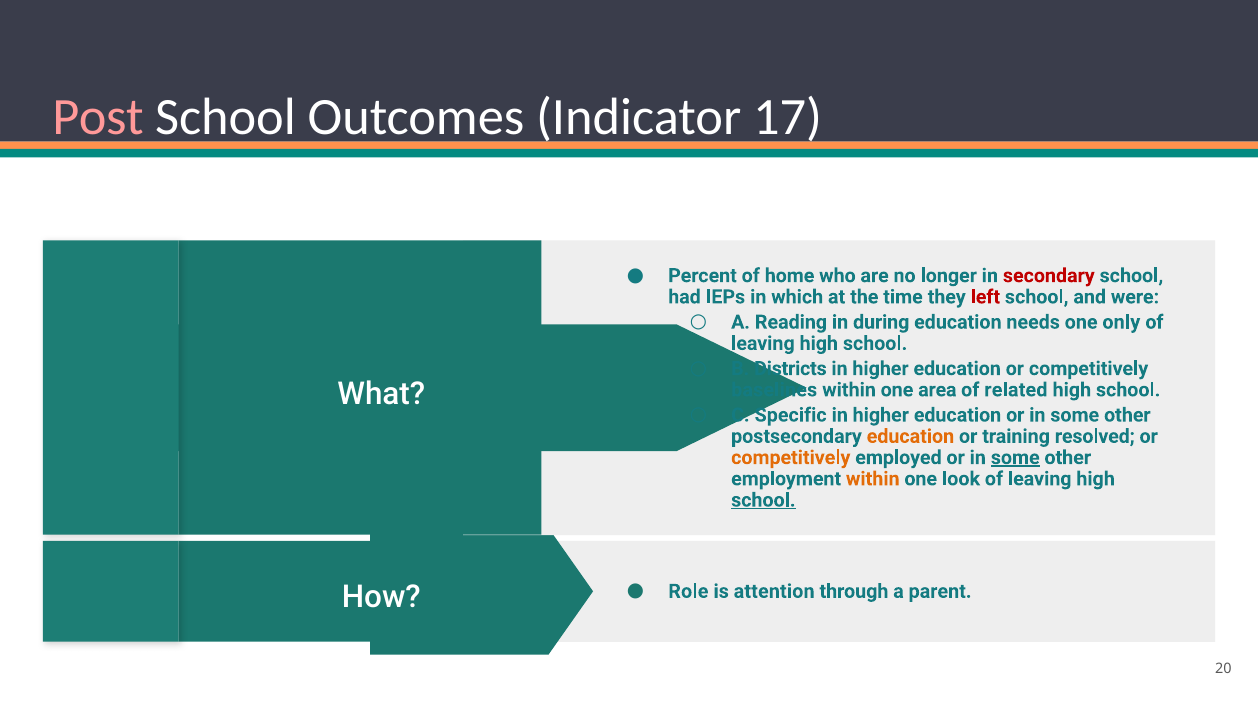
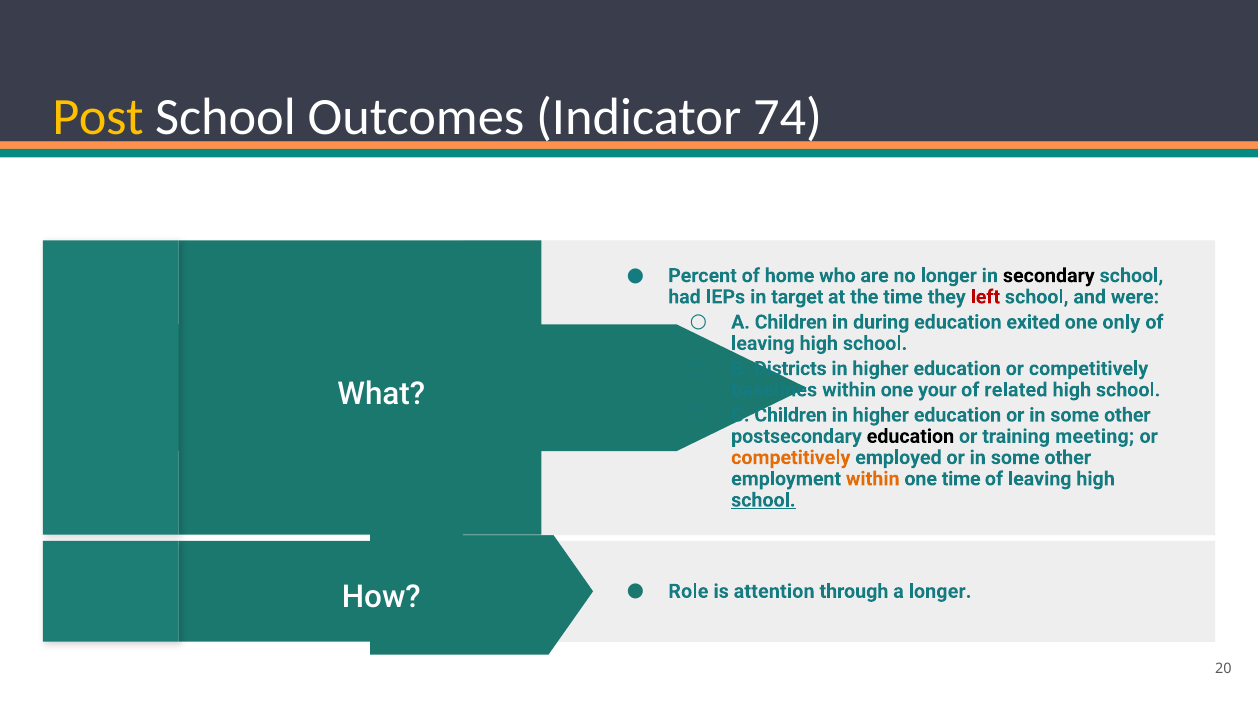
Post colour: pink -> yellow
17: 17 -> 74
secondary colour: red -> black
which: which -> target
A Reading: Reading -> Children
needs: needs -> exited
area: area -> your
C Specific: Specific -> Children
education at (910, 436) colour: orange -> black
resolved: resolved -> meeting
some at (1015, 457) underline: present -> none
one look: look -> time
a parent: parent -> longer
